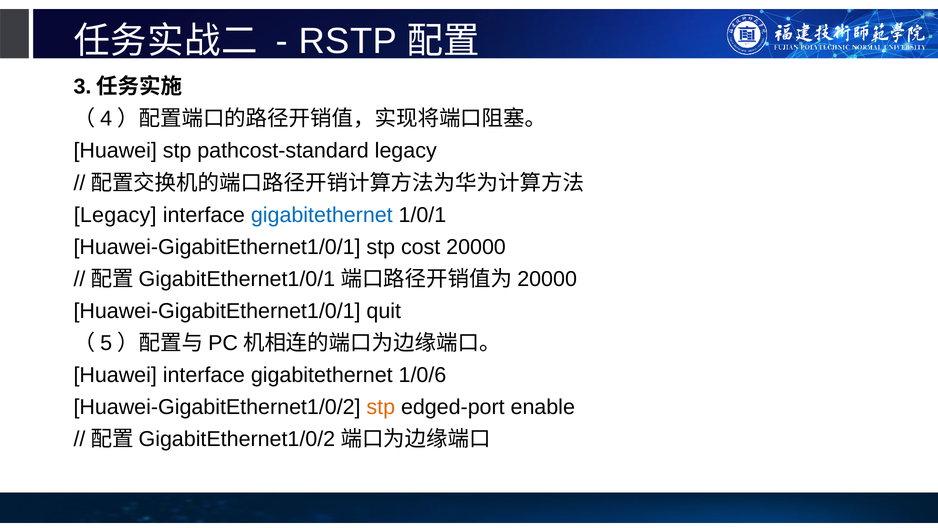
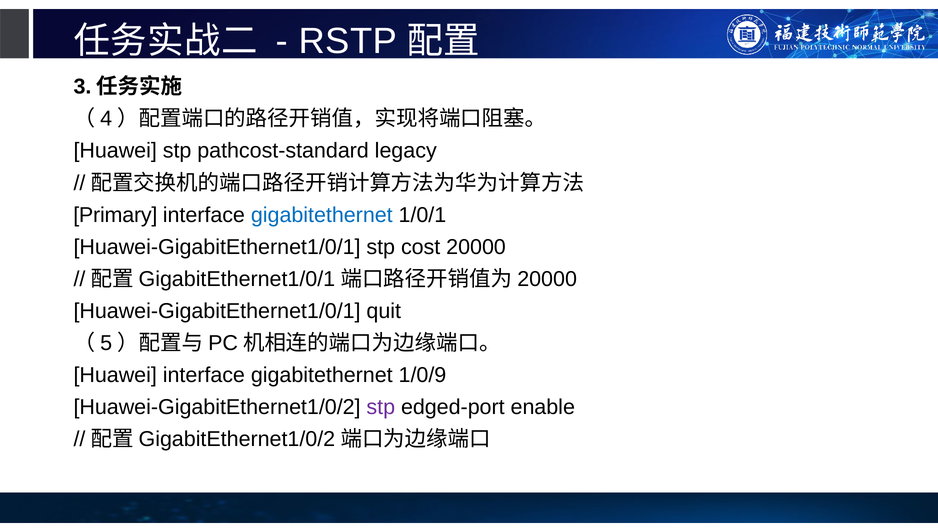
Legacy at (115, 215): Legacy -> Primary
1/0/6: 1/0/6 -> 1/0/9
stp at (381, 407) colour: orange -> purple
